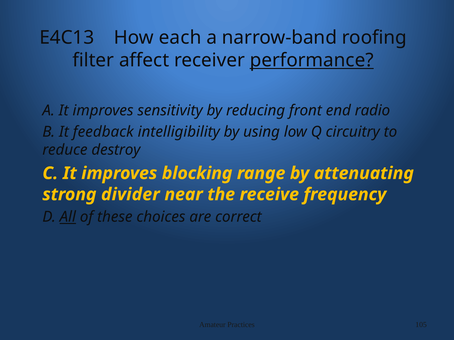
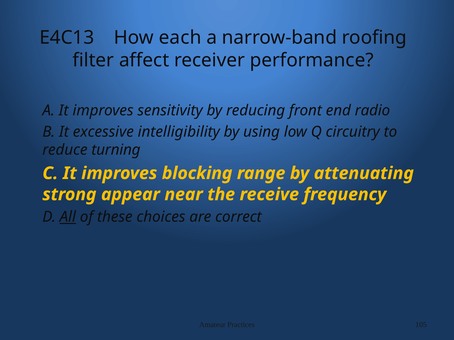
performance underline: present -> none
feedback: feedback -> excessive
destroy: destroy -> turning
divider: divider -> appear
